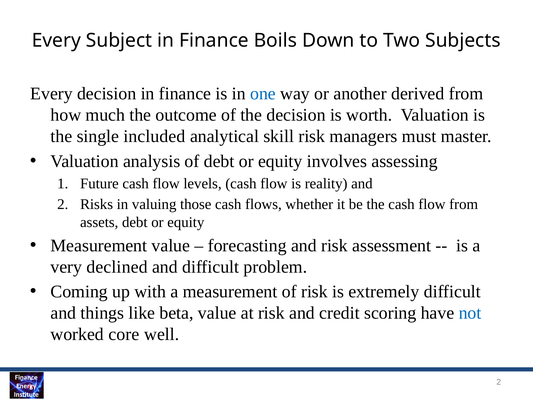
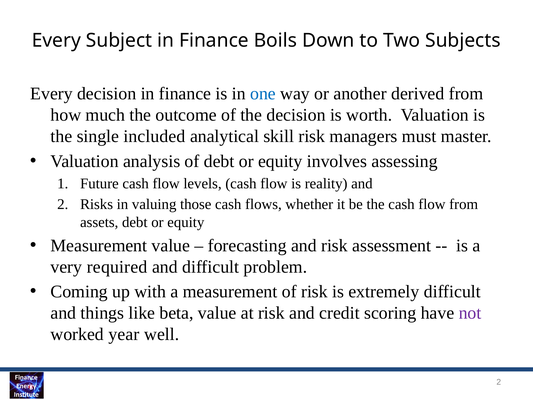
declined: declined -> required
not colour: blue -> purple
core: core -> year
